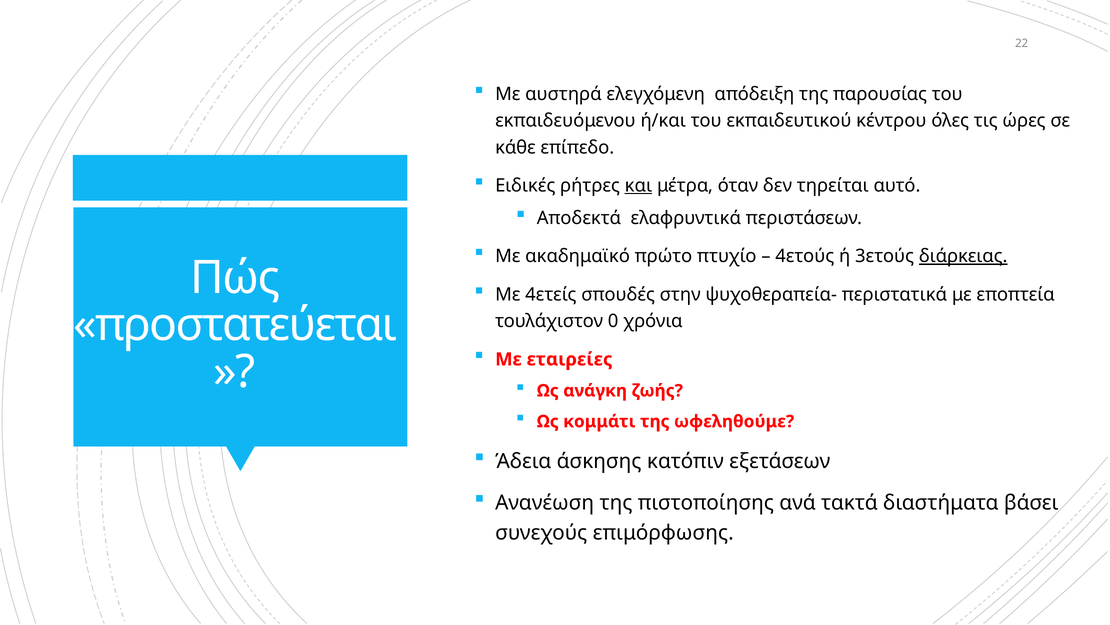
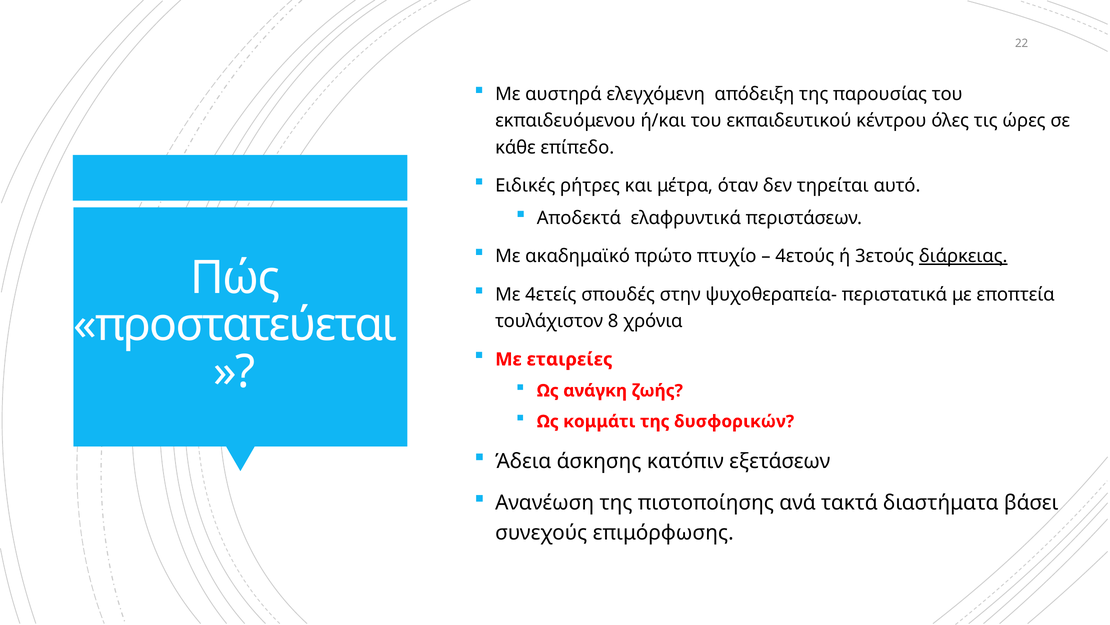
και underline: present -> none
0: 0 -> 8
ωφεληθούμε: ωφεληθούμε -> δυσφορικών
